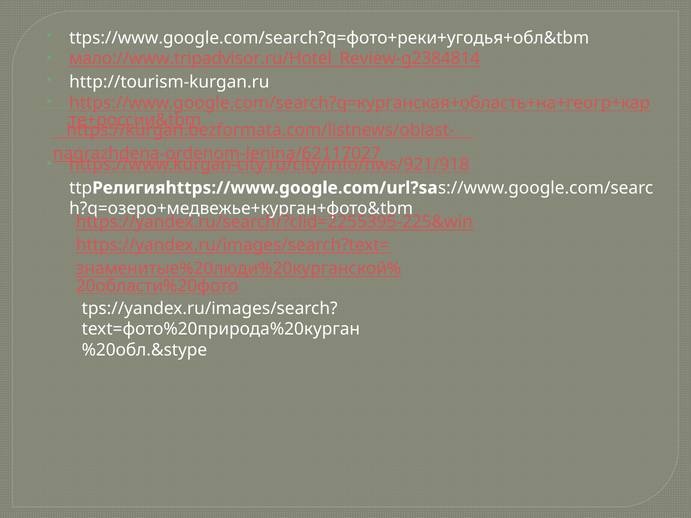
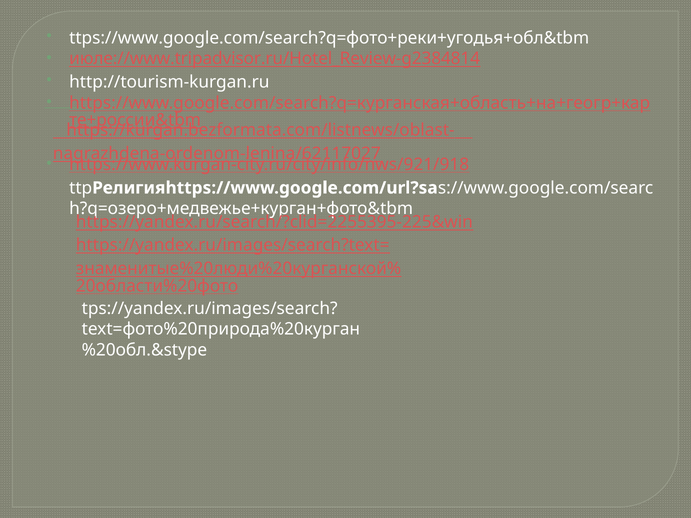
мало://www.tripadvisor.ru/Hotel_Review-g2384814: мало://www.tripadvisor.ru/Hotel_Review-g2384814 -> июле://www.tripadvisor.ru/Hotel_Review-g2384814
